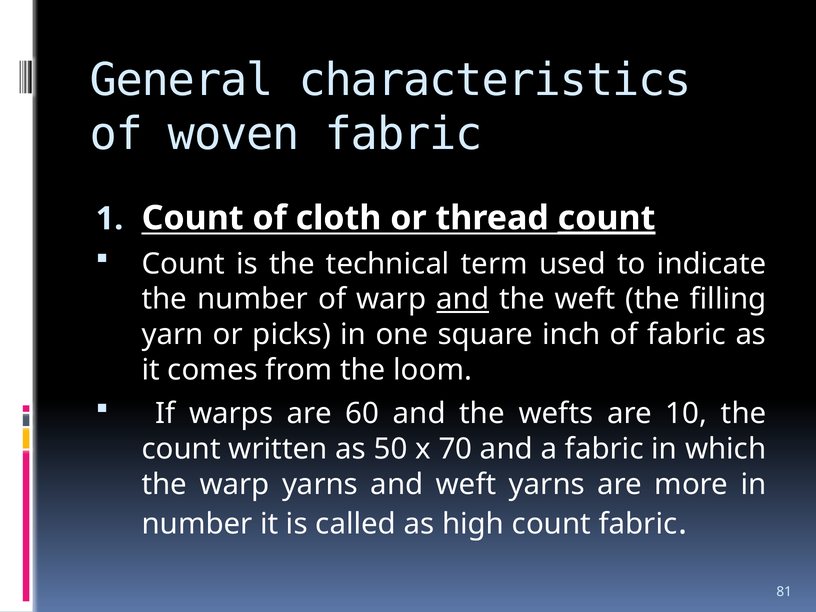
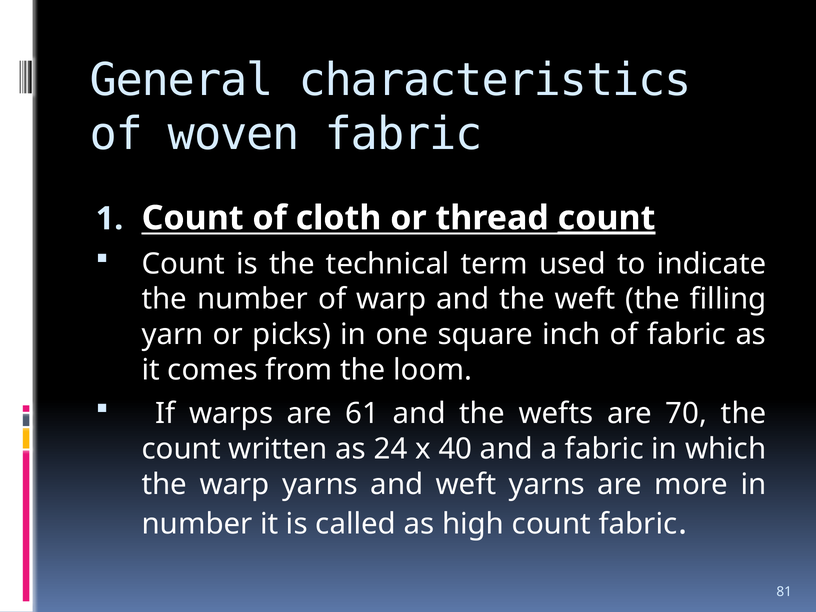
and at (463, 299) underline: present -> none
60: 60 -> 61
10: 10 -> 70
50: 50 -> 24
70: 70 -> 40
